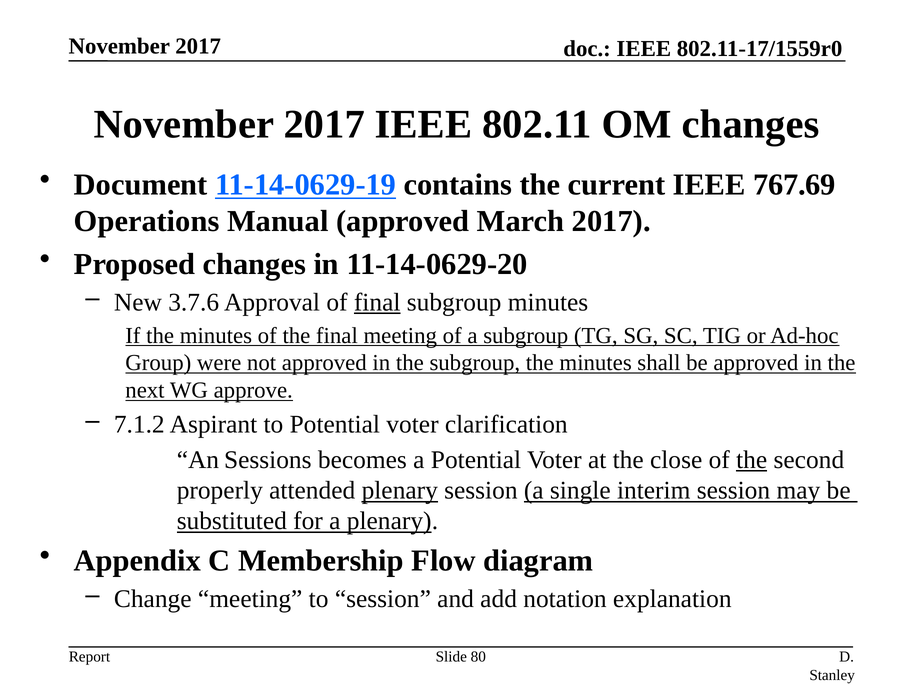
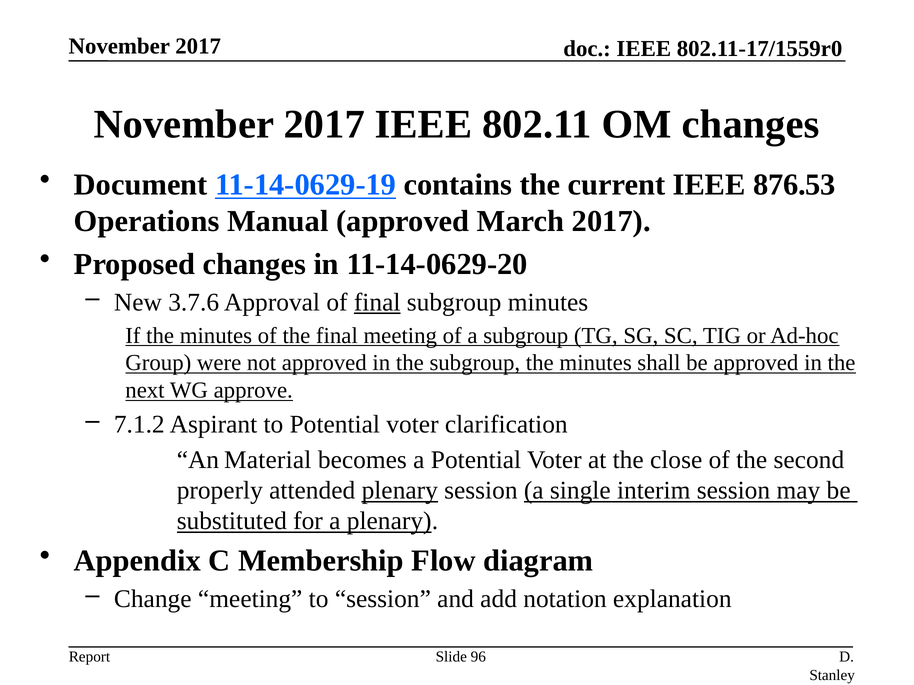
767.69: 767.69 -> 876.53
Sessions: Sessions -> Material
the at (752, 460) underline: present -> none
80: 80 -> 96
